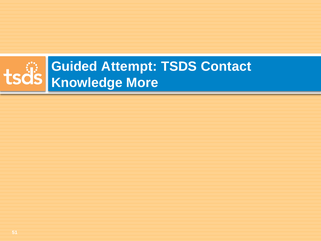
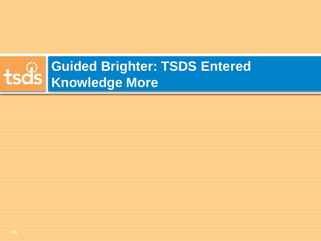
Attempt: Attempt -> Brighter
Contact: Contact -> Entered
